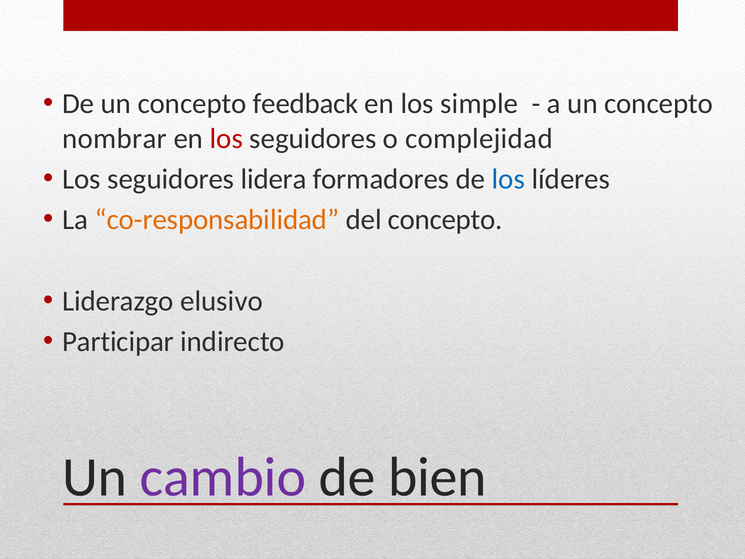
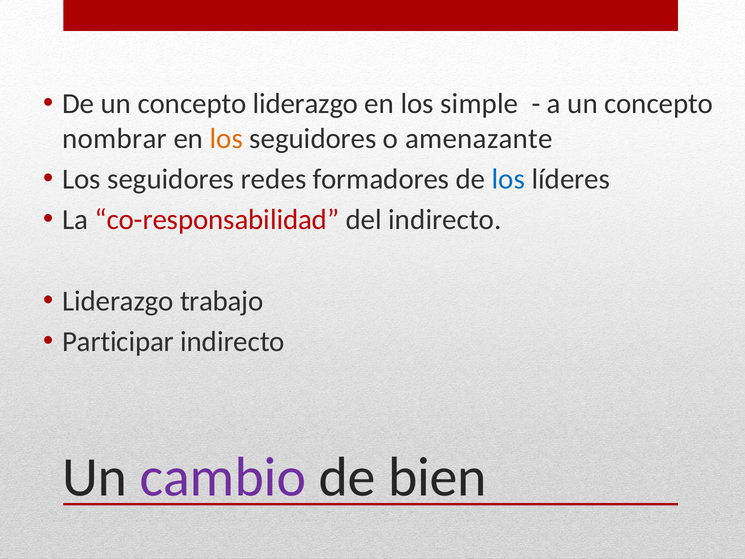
concepto feedback: feedback -> liderazgo
los at (226, 139) colour: red -> orange
complejidad: complejidad -> amenazante
lidera: lidera -> redes
co-responsabilidad colour: orange -> red
del concepto: concepto -> indirecto
elusivo: elusivo -> trabajo
